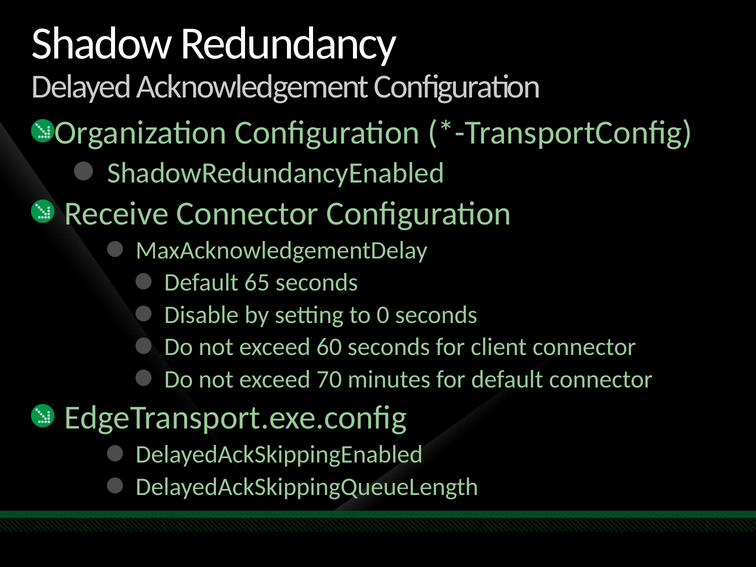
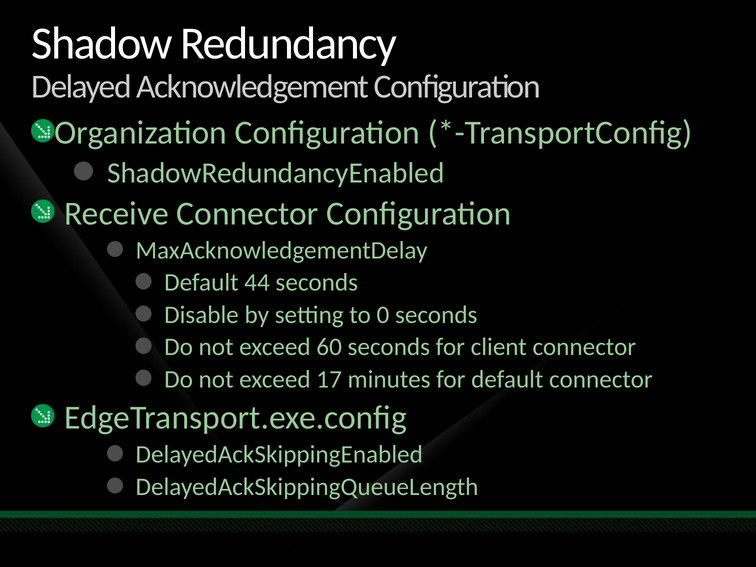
65: 65 -> 44
70: 70 -> 17
